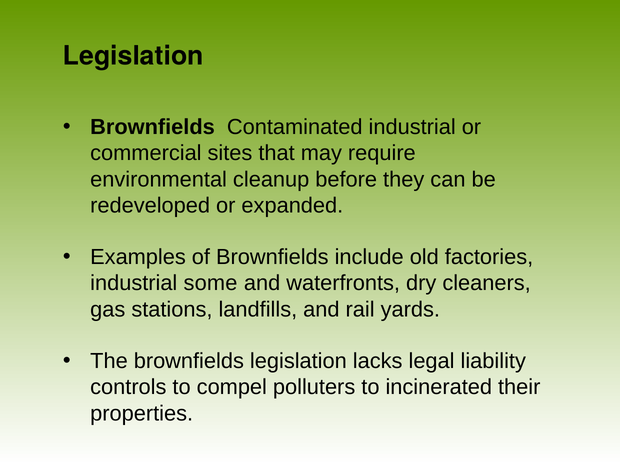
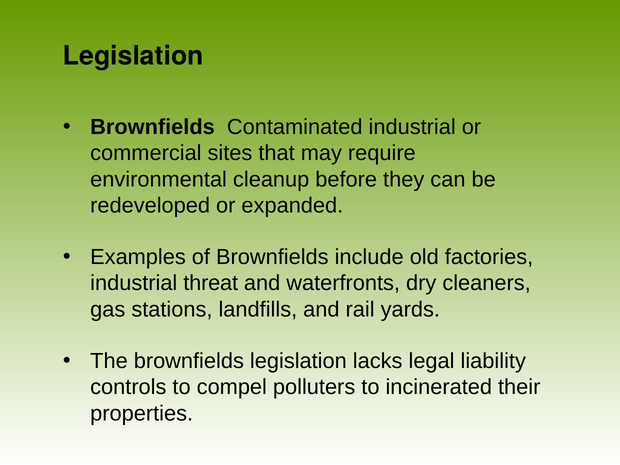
some: some -> threat
